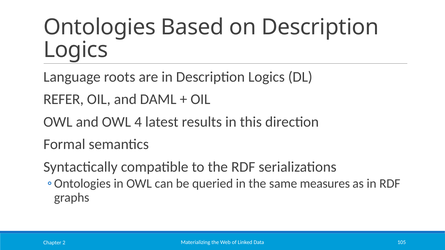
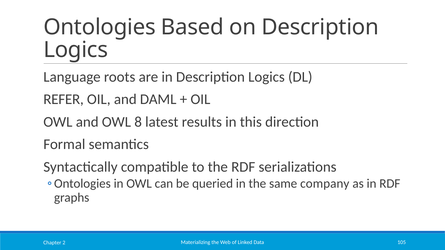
4: 4 -> 8
measures: measures -> company
